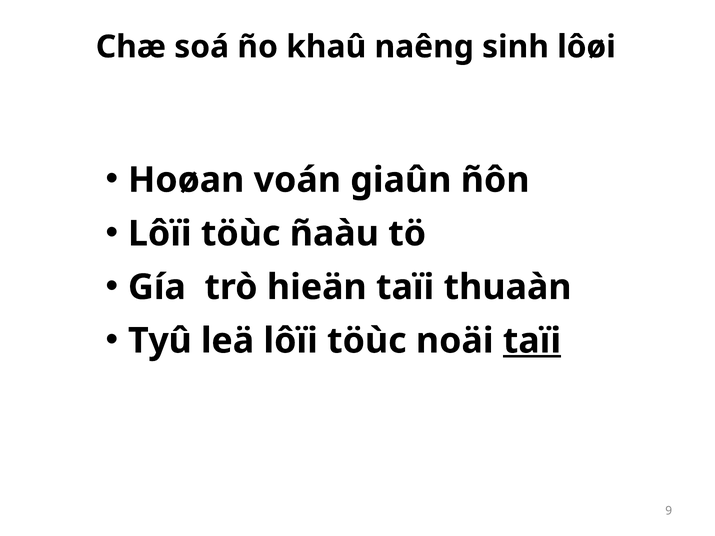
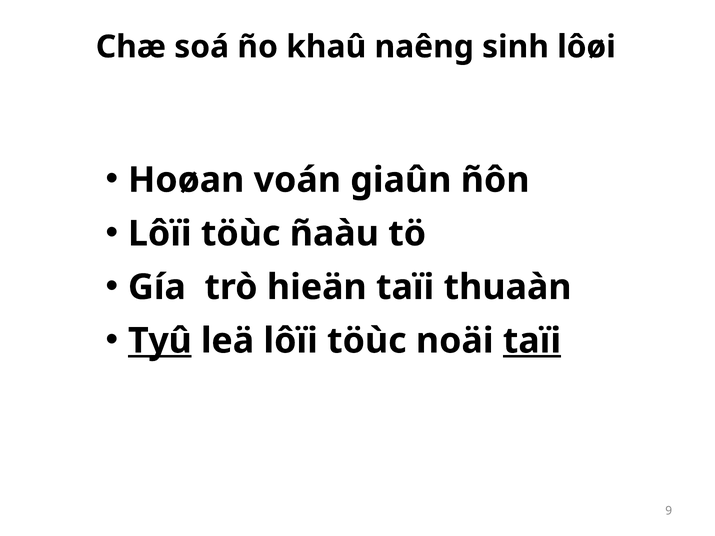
Tyû underline: none -> present
